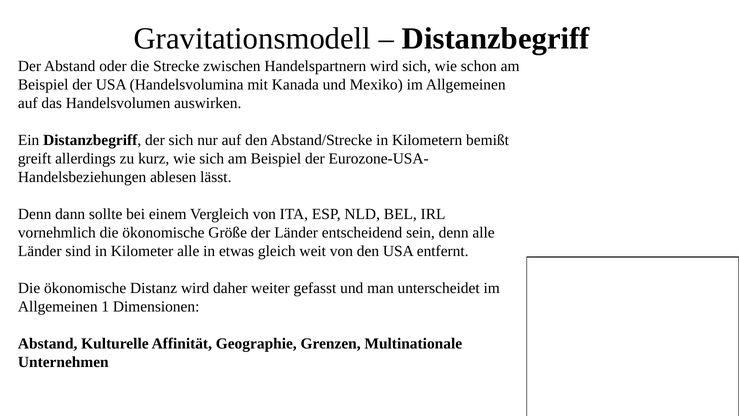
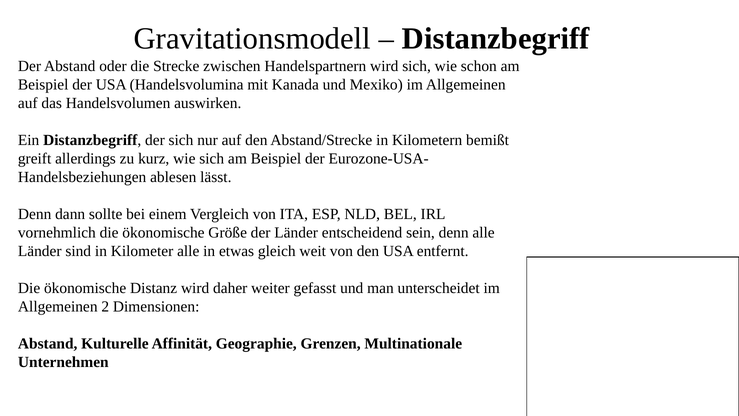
1: 1 -> 2
